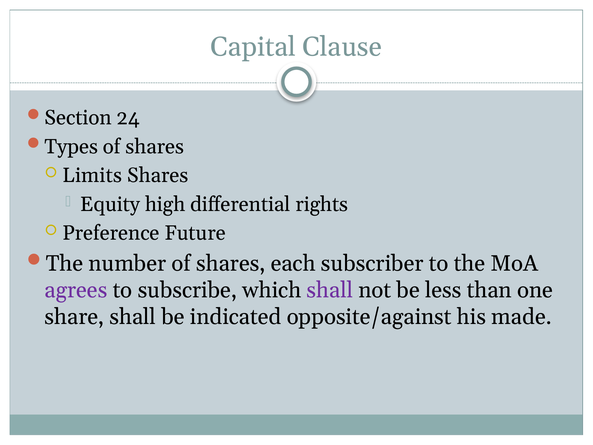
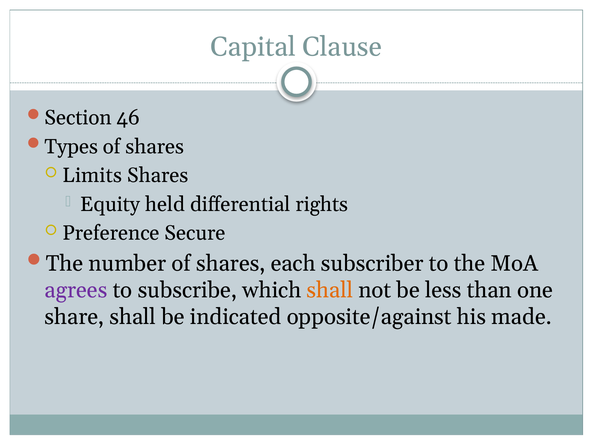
24: 24 -> 46
high: high -> held
Future: Future -> Secure
shall at (330, 290) colour: purple -> orange
